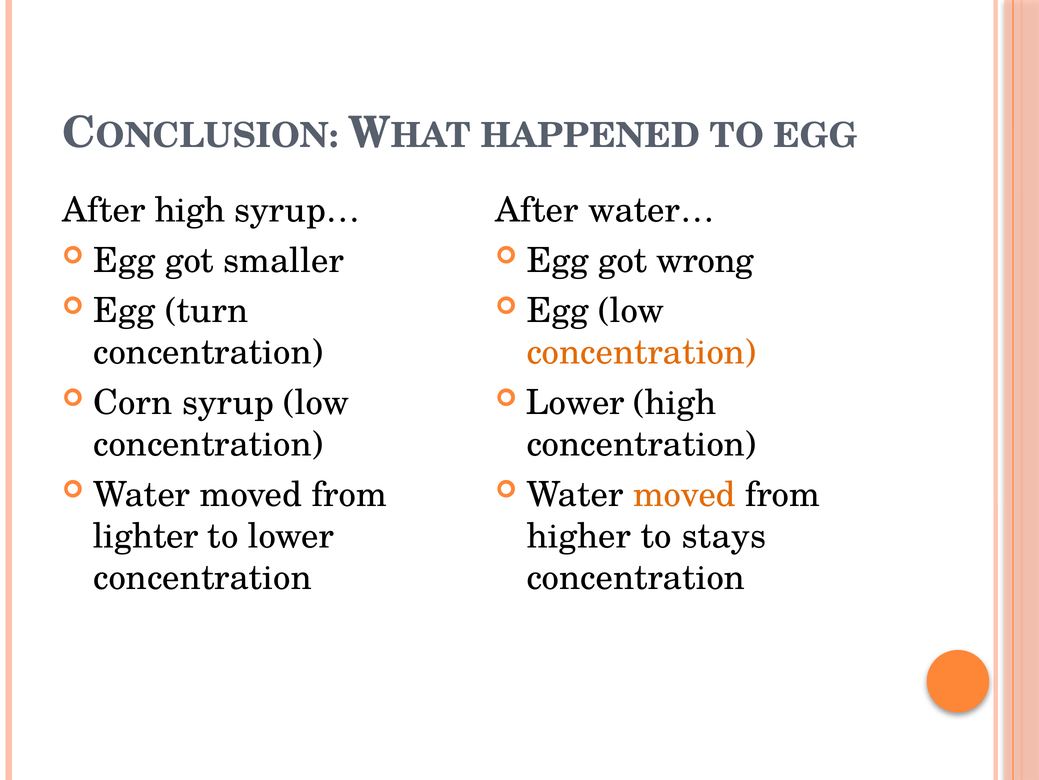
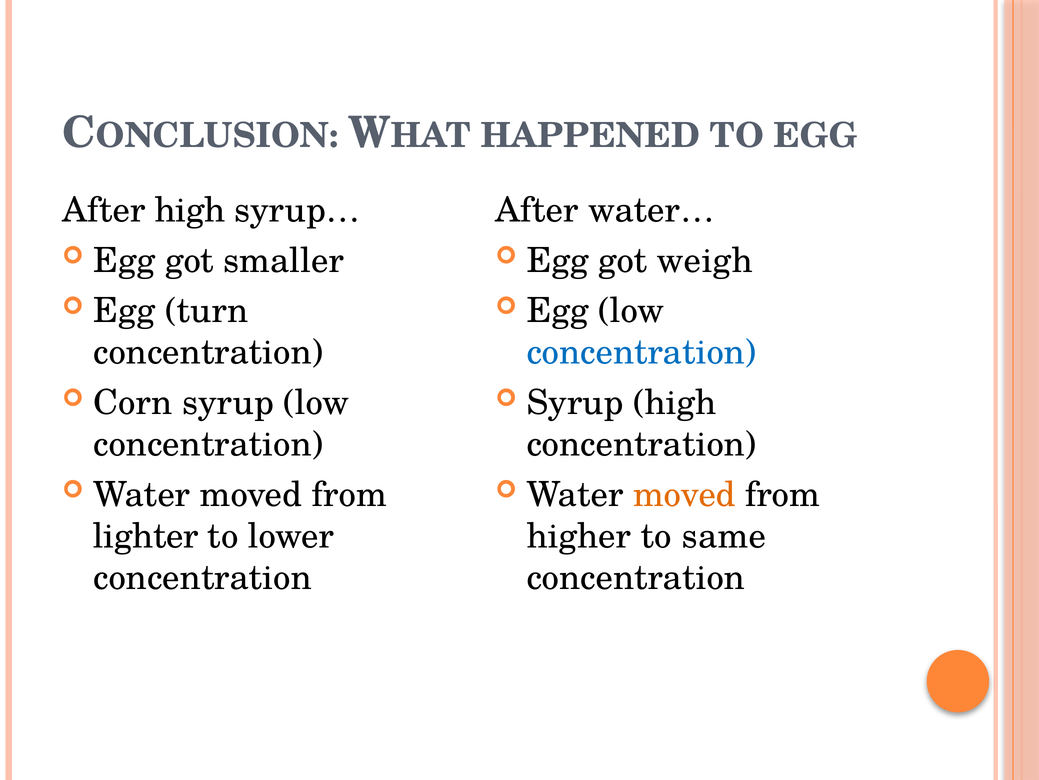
wrong: wrong -> weigh
concentration at (642, 352) colour: orange -> blue
Lower at (575, 402): Lower -> Syrup
stays: stays -> same
